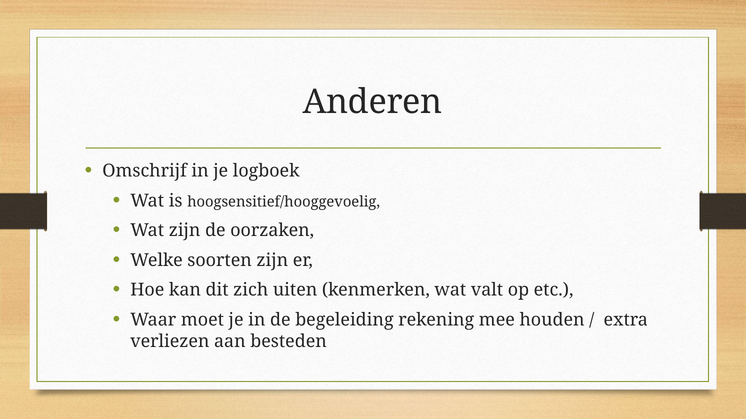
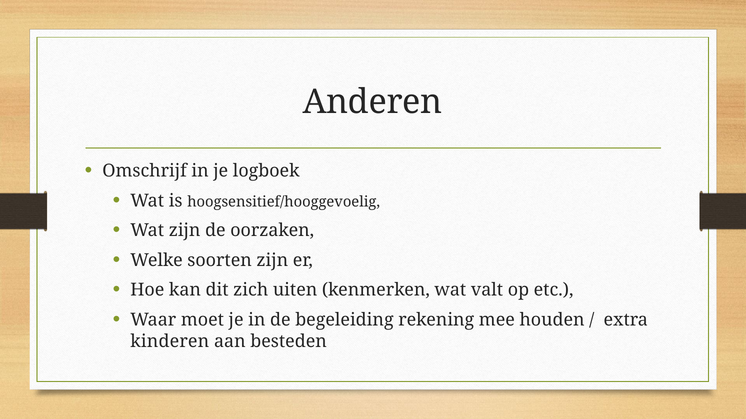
verliezen: verliezen -> kinderen
